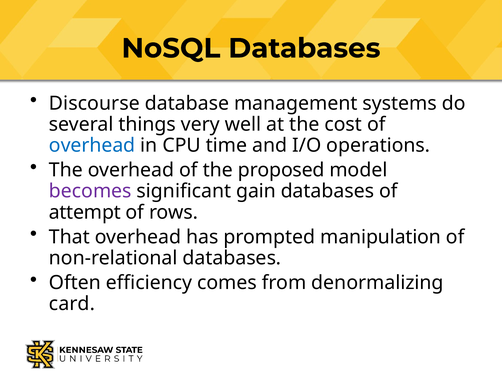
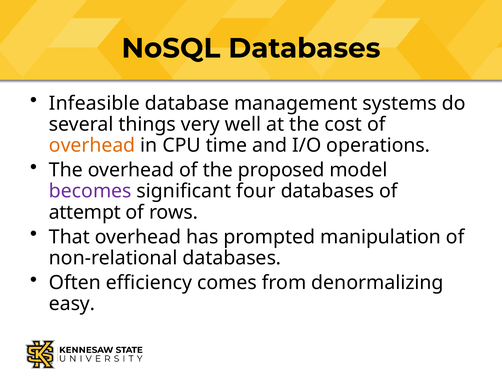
Discourse: Discourse -> Infeasible
overhead at (92, 146) colour: blue -> orange
gain: gain -> four
card: card -> easy
